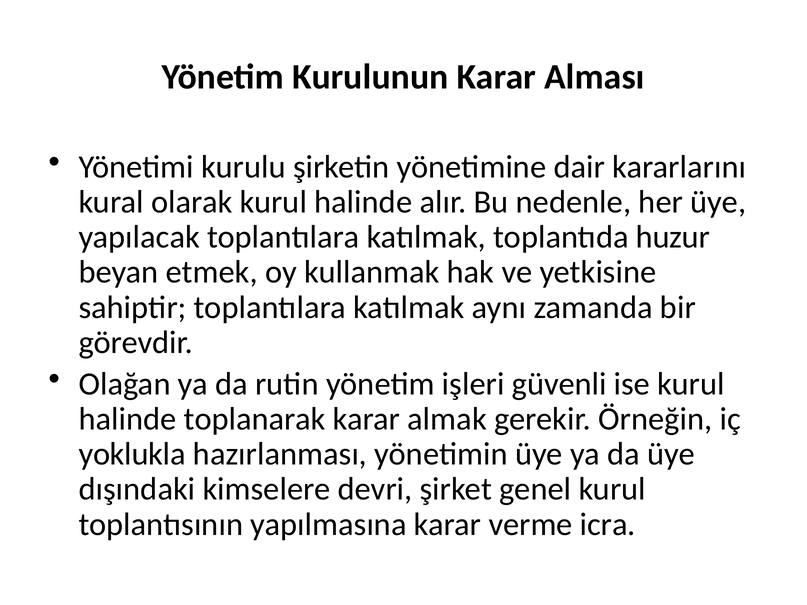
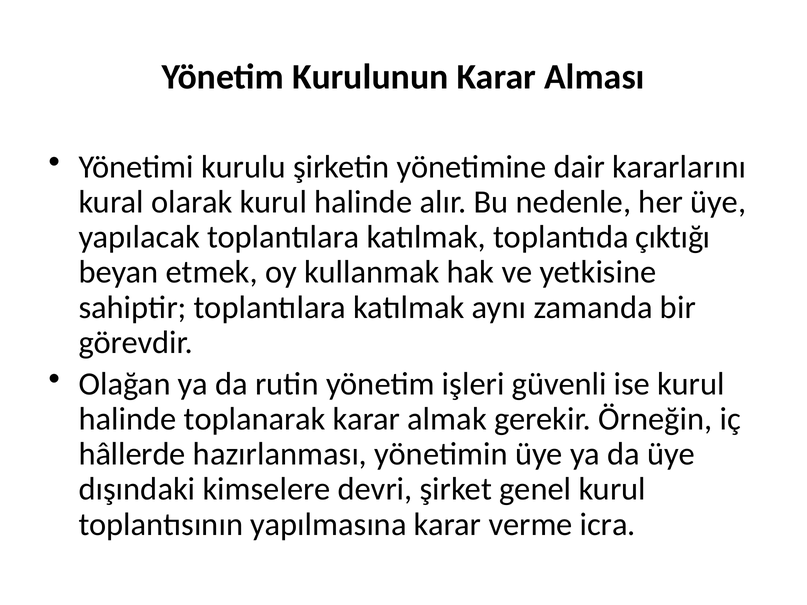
huzur: huzur -> çıktığı
yoklukla: yoklukla -> hâllerde
